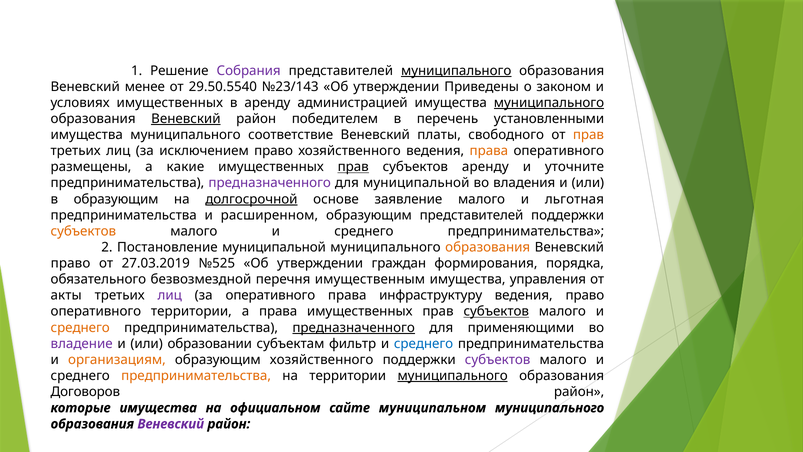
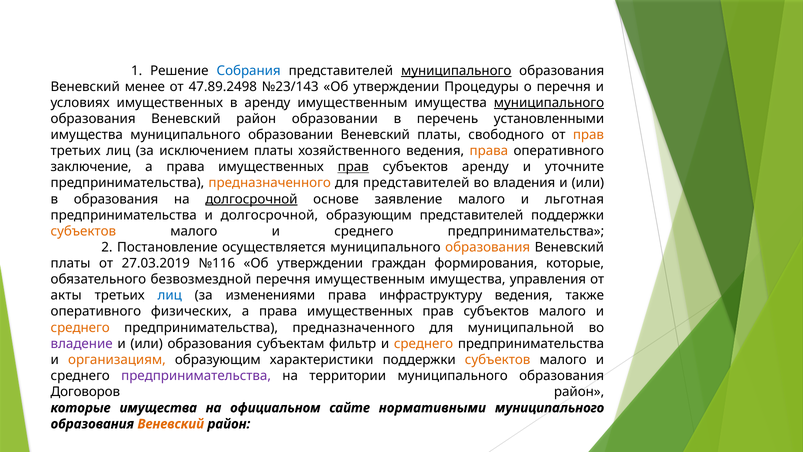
Собрания colour: purple -> blue
29.50.5540: 29.50.5540 -> 47.89.2498
Приведены: Приведены -> Процедуры
о законом: законом -> перечня
аренду администрацией: администрацией -> имущественным
Веневский at (186, 119) underline: present -> none
район победителем: победителем -> образовании
муниципального соответствие: соответствие -> образовании
исключением право: право -> платы
размещены: размещены -> заключение
какие at (185, 167): какие -> права
предназначенного at (270, 183) colour: purple -> orange
для муниципальной: муниципальной -> представителей
в образующим: образующим -> образования
и расширенном: расширенном -> долгосрочной
Постановление муниципальной: муниципальной -> осуществляется
право at (71, 263): право -> платы
№525: №525 -> №116
формирования порядка: порядка -> которые
лиц at (170, 295) colour: purple -> blue
за оперативного: оперативного -> изменениями
ведения право: право -> также
оперативного территории: территории -> физических
субъектов at (496, 311) underline: present -> none
предназначенного at (354, 327) underline: present -> none
применяющими: применяющими -> муниципальной
или образовании: образовании -> образования
среднего at (424, 343) colour: blue -> orange
образующим хозяйственного: хозяйственного -> характеристики
субъектов at (498, 359) colour: purple -> orange
предпринимательства at (196, 376) colour: orange -> purple
муниципального at (453, 376) underline: present -> none
муниципальном: муниципальном -> нормативными
Веневский at (171, 424) colour: purple -> orange
